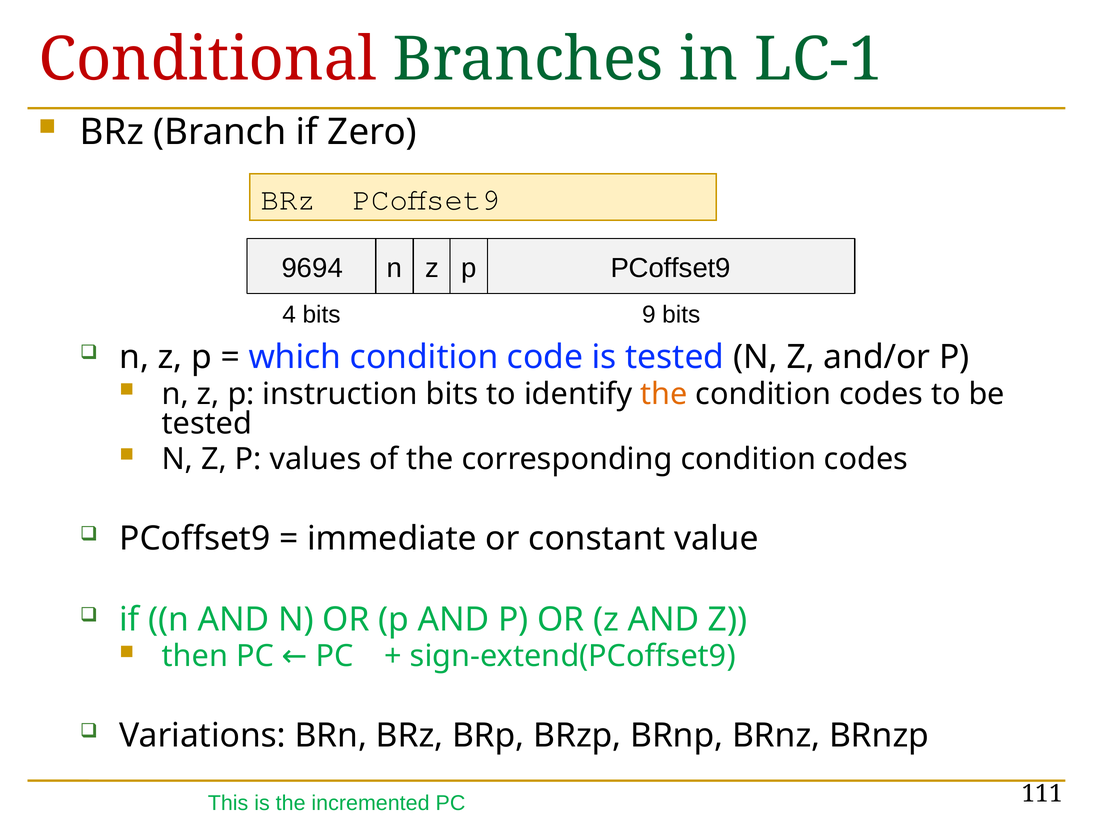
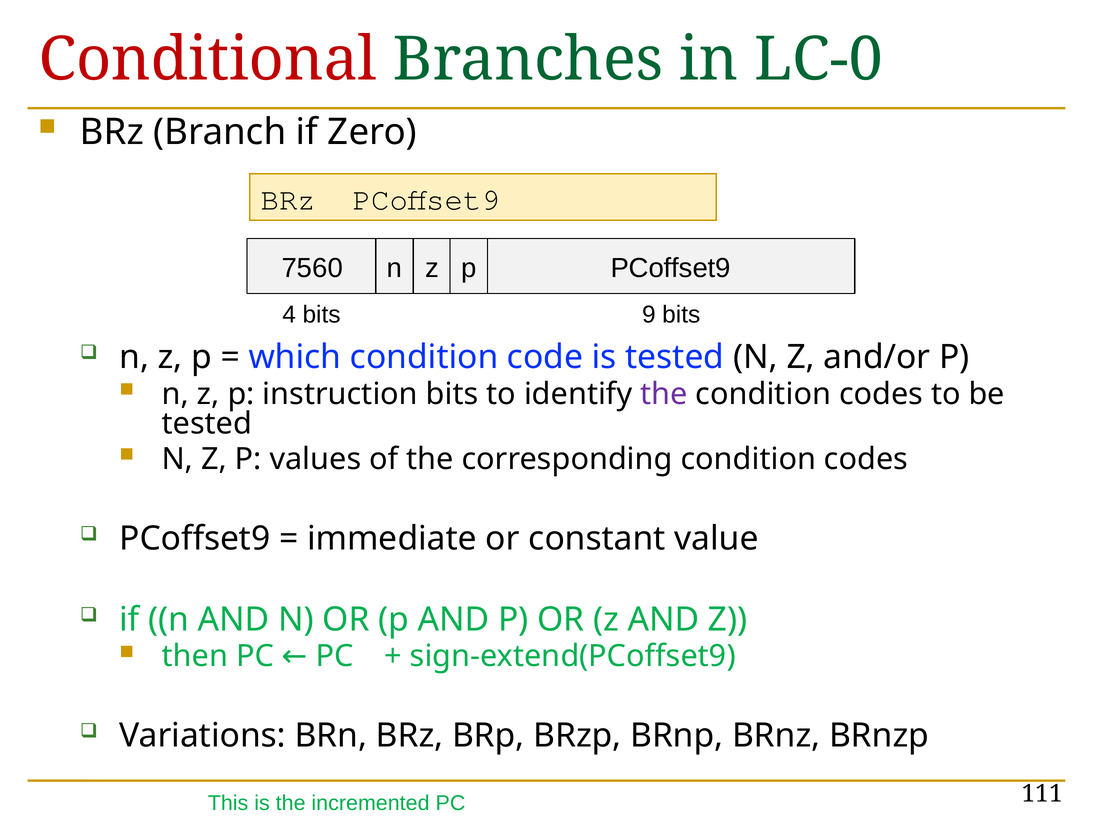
LC-1: LC-1 -> LC-0
9694: 9694 -> 7560
the at (664, 394) colour: orange -> purple
